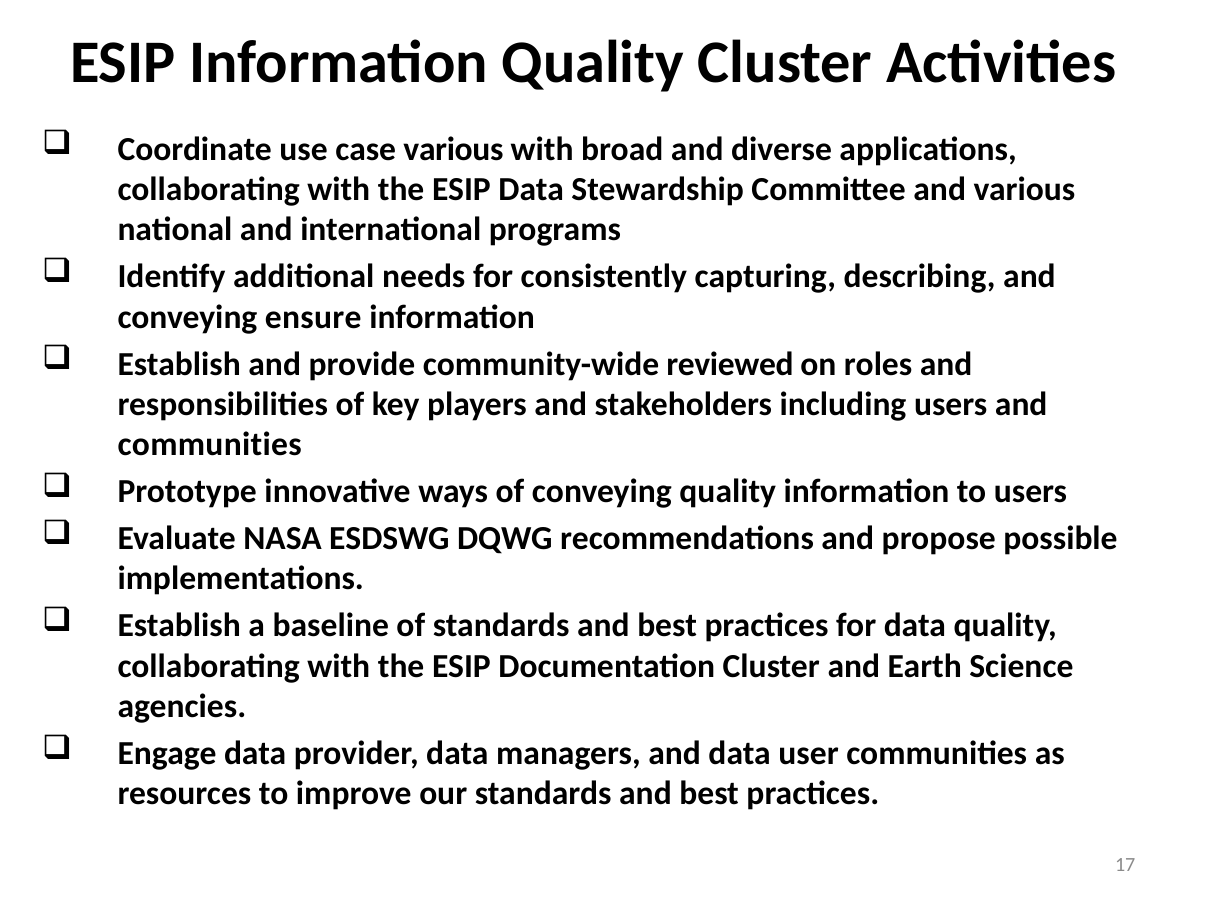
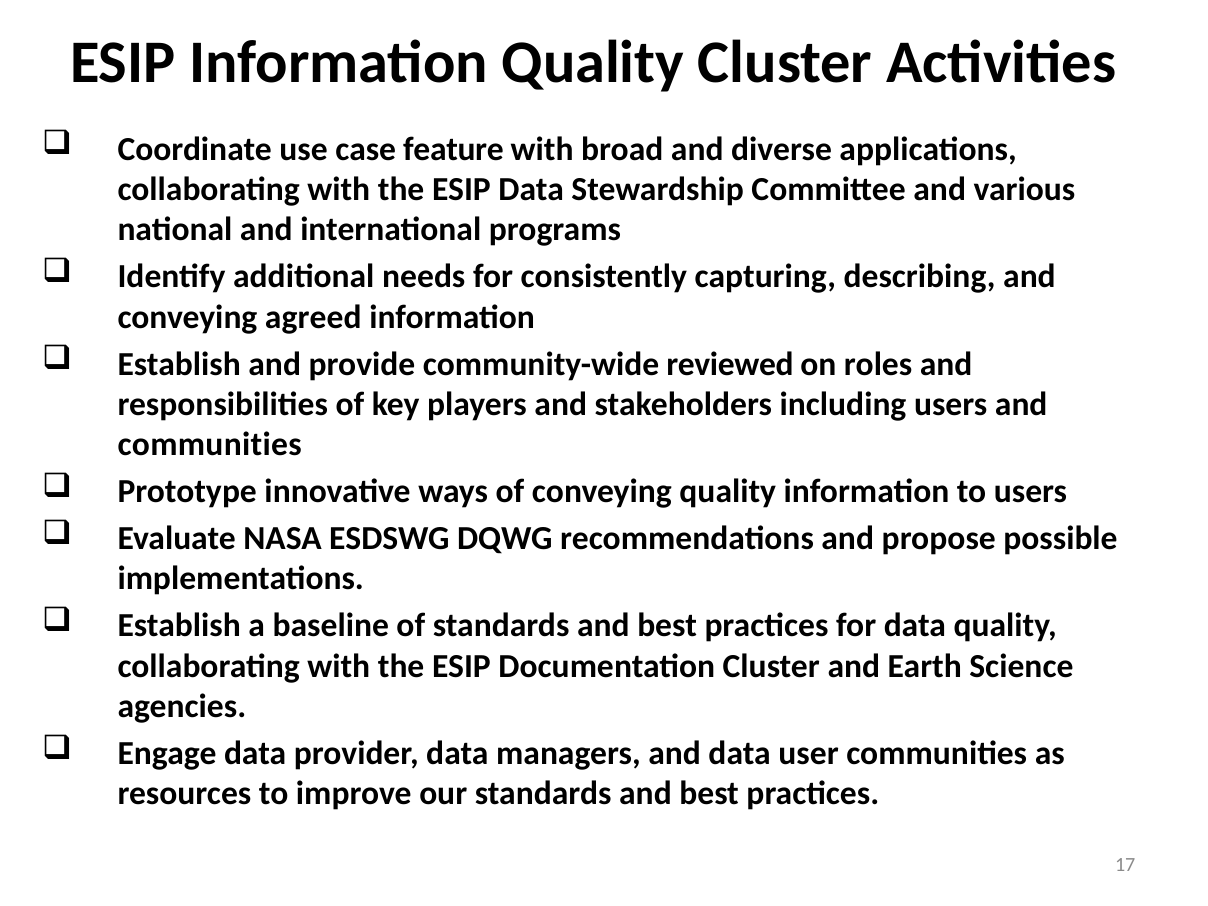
case various: various -> feature
ensure: ensure -> agreed
